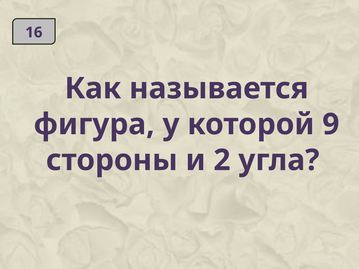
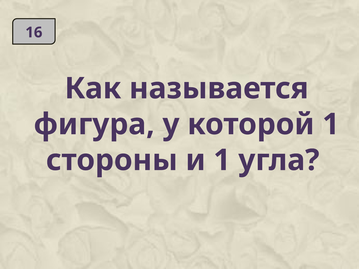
которой 9: 9 -> 1
и 2: 2 -> 1
